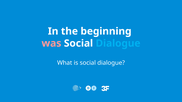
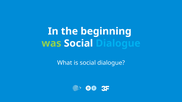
was colour: pink -> light green
